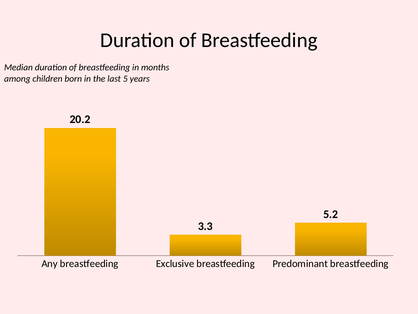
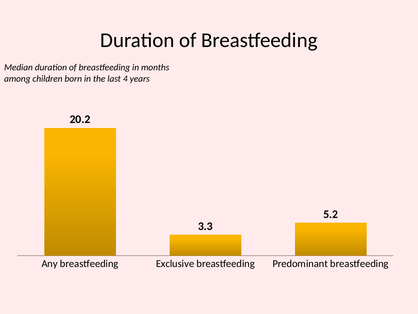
5: 5 -> 4
